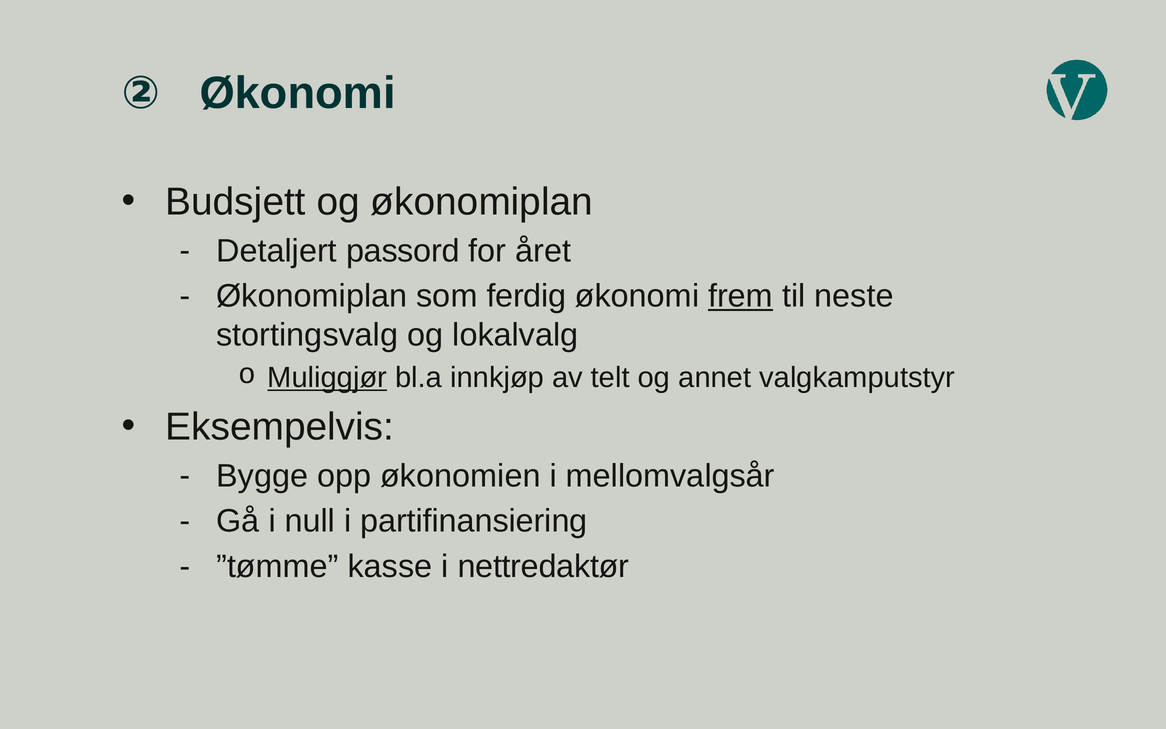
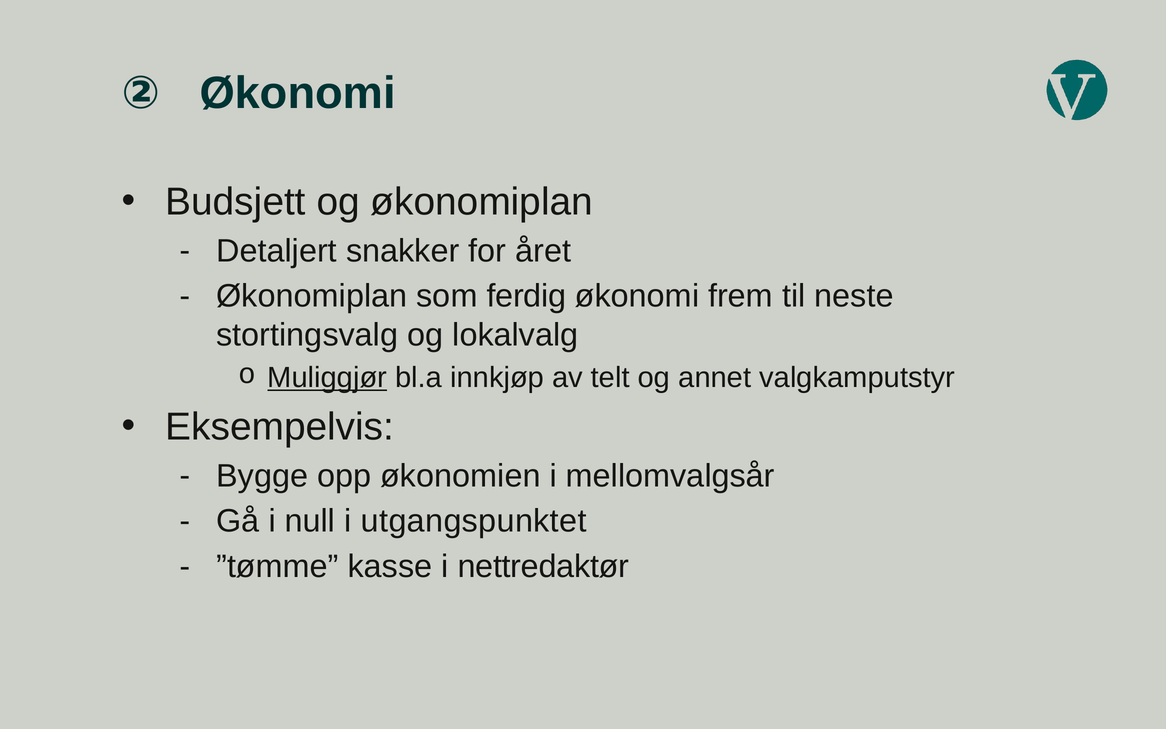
passord: passord -> snakker
frem underline: present -> none
partifinansiering: partifinansiering -> utgangspunktet
